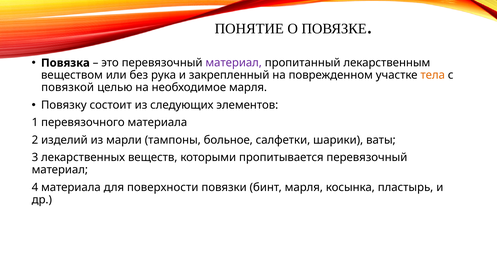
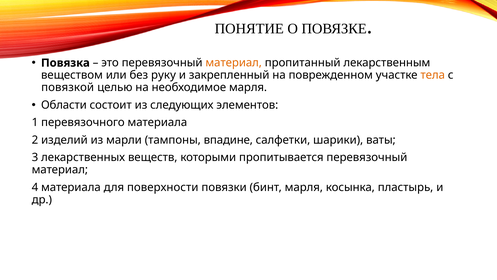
материал at (234, 63) colour: purple -> orange
рука: рука -> руку
Повязку: Повязку -> Области
больное: больное -> впадине
